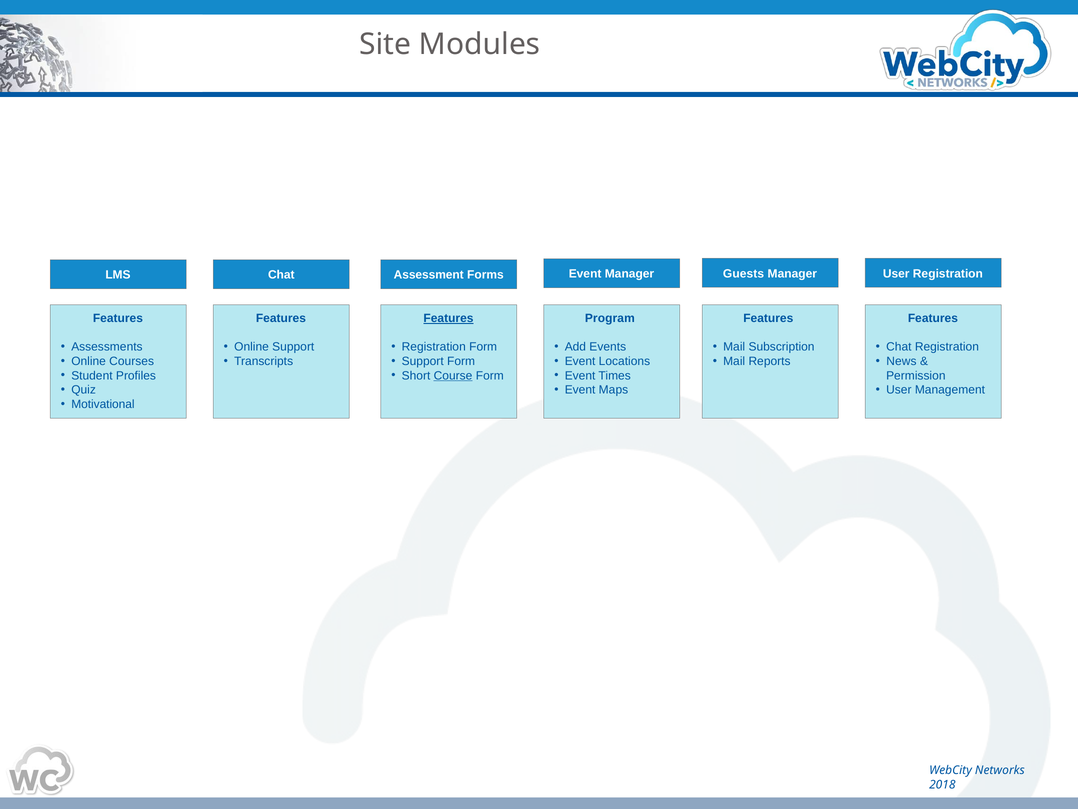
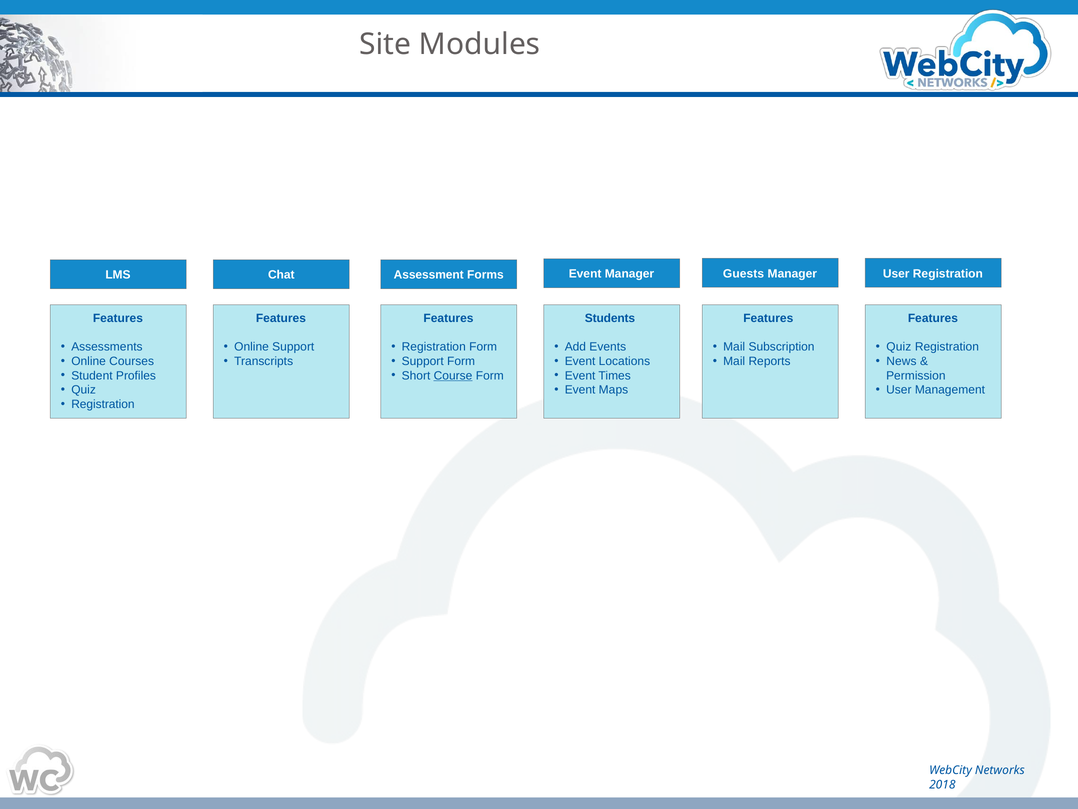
Features at (448, 318) underline: present -> none
Program: Program -> Students
Chat at (899, 347): Chat -> Quiz
Motivational at (103, 404): Motivational -> Registration
